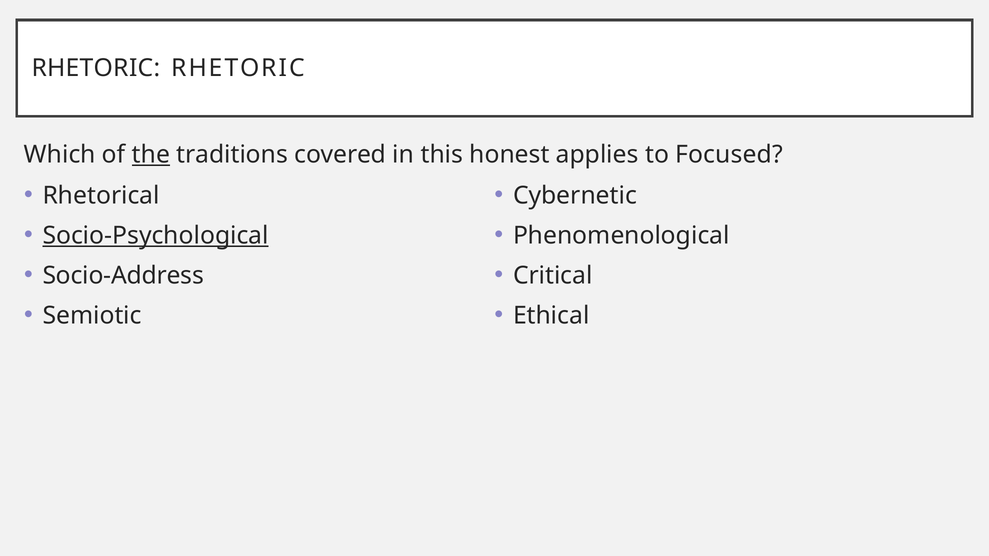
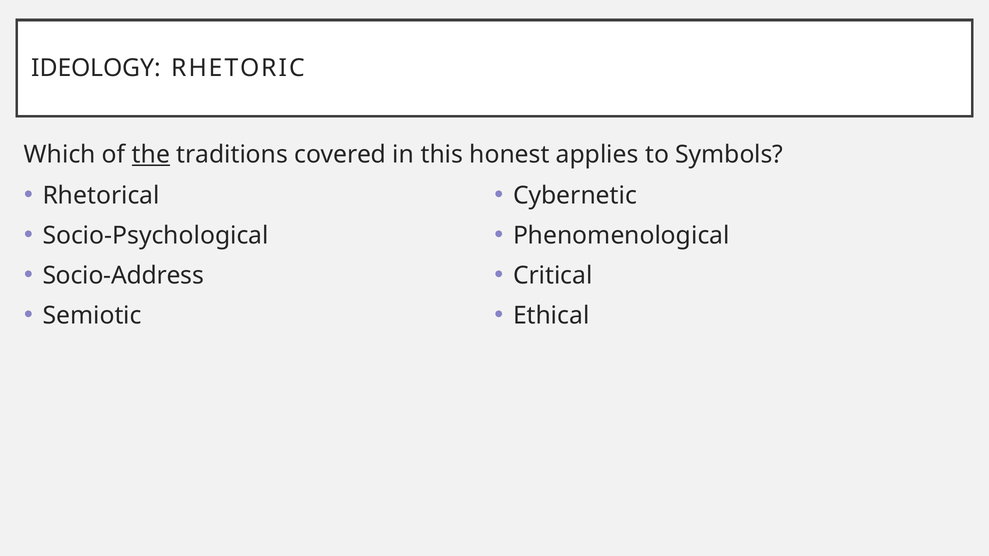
RHETORIC at (96, 68): RHETORIC -> IDEOLOGY
Focused: Focused -> Symbols
Socio-Psychological underline: present -> none
